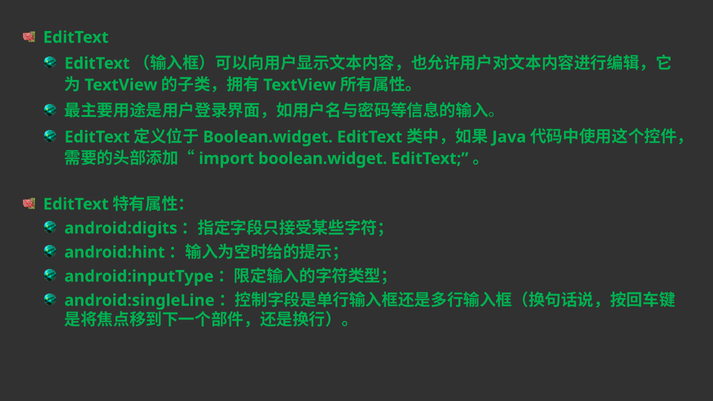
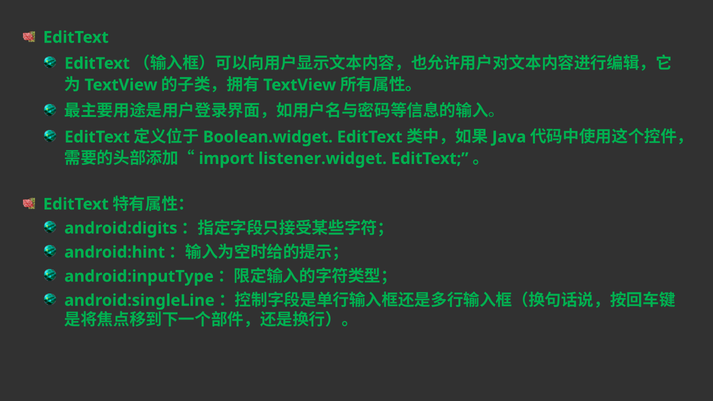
boolean.widget at (323, 159): boolean.widget -> listener.widget
